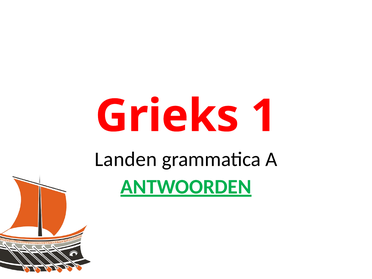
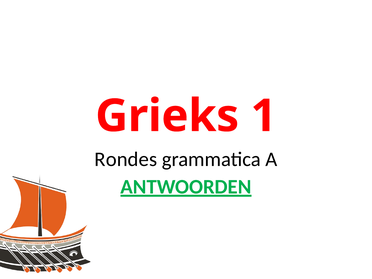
Landen: Landen -> Rondes
